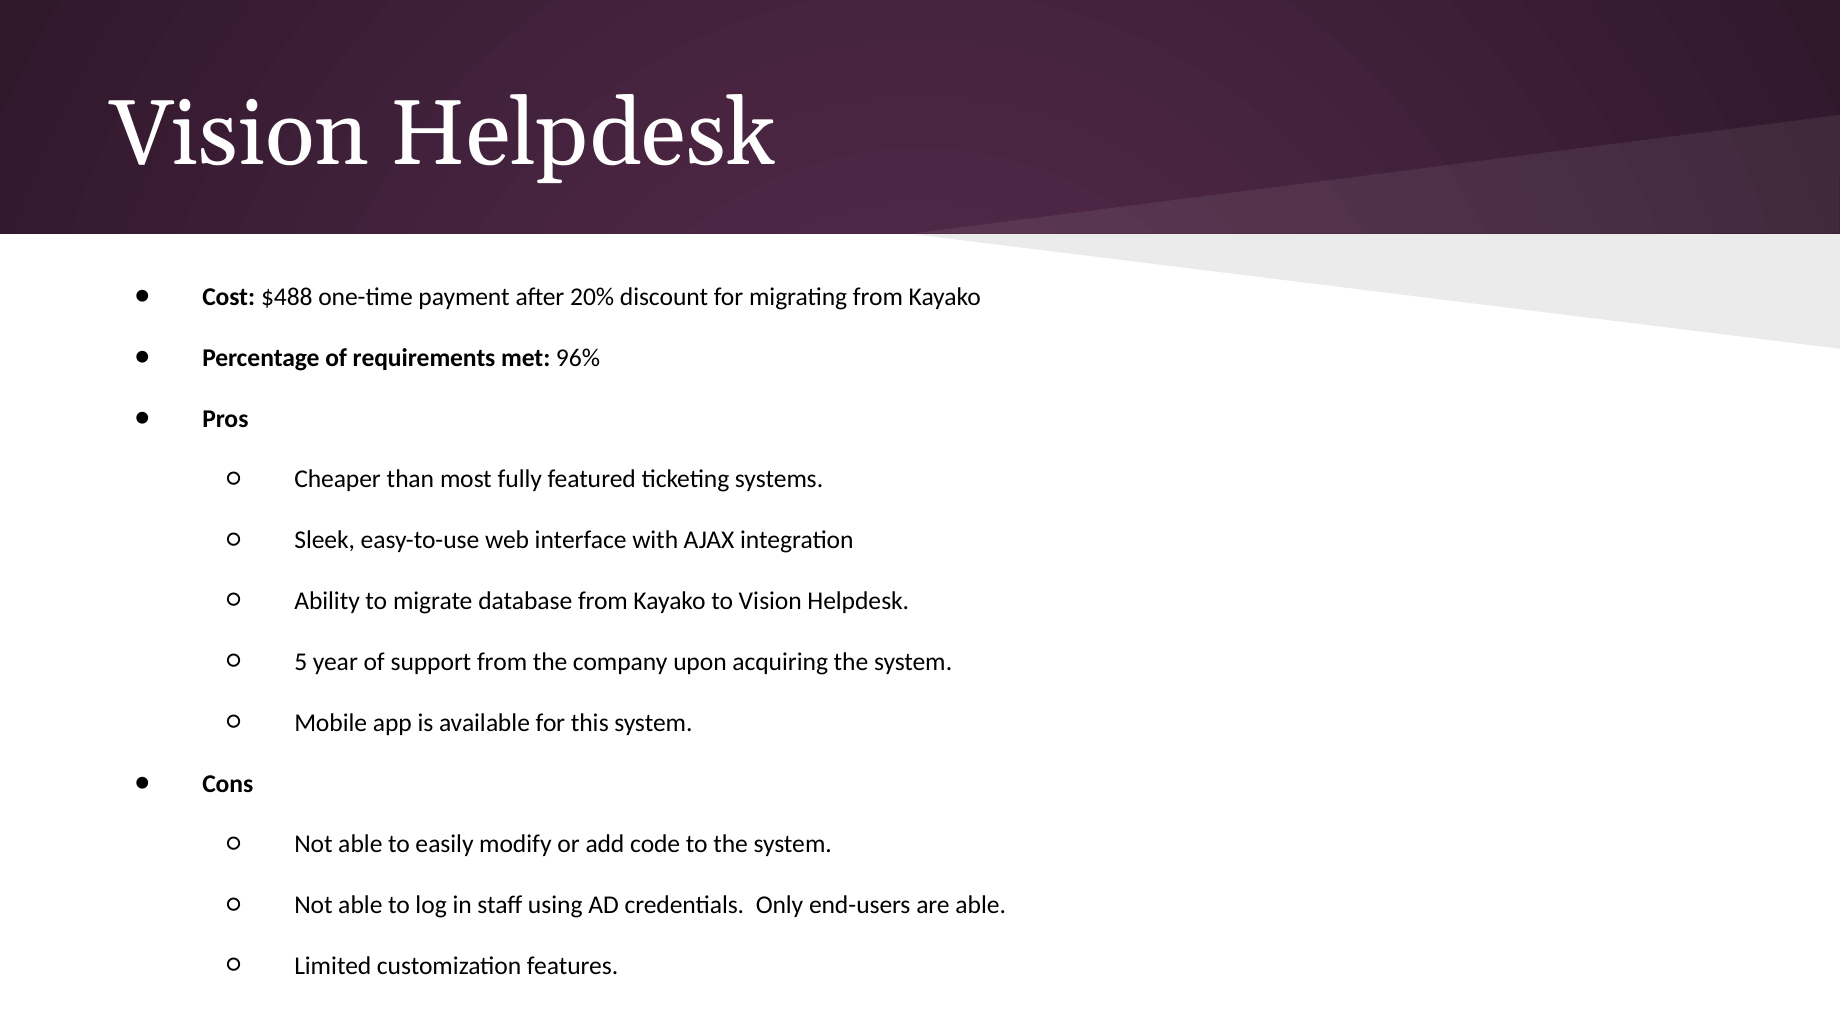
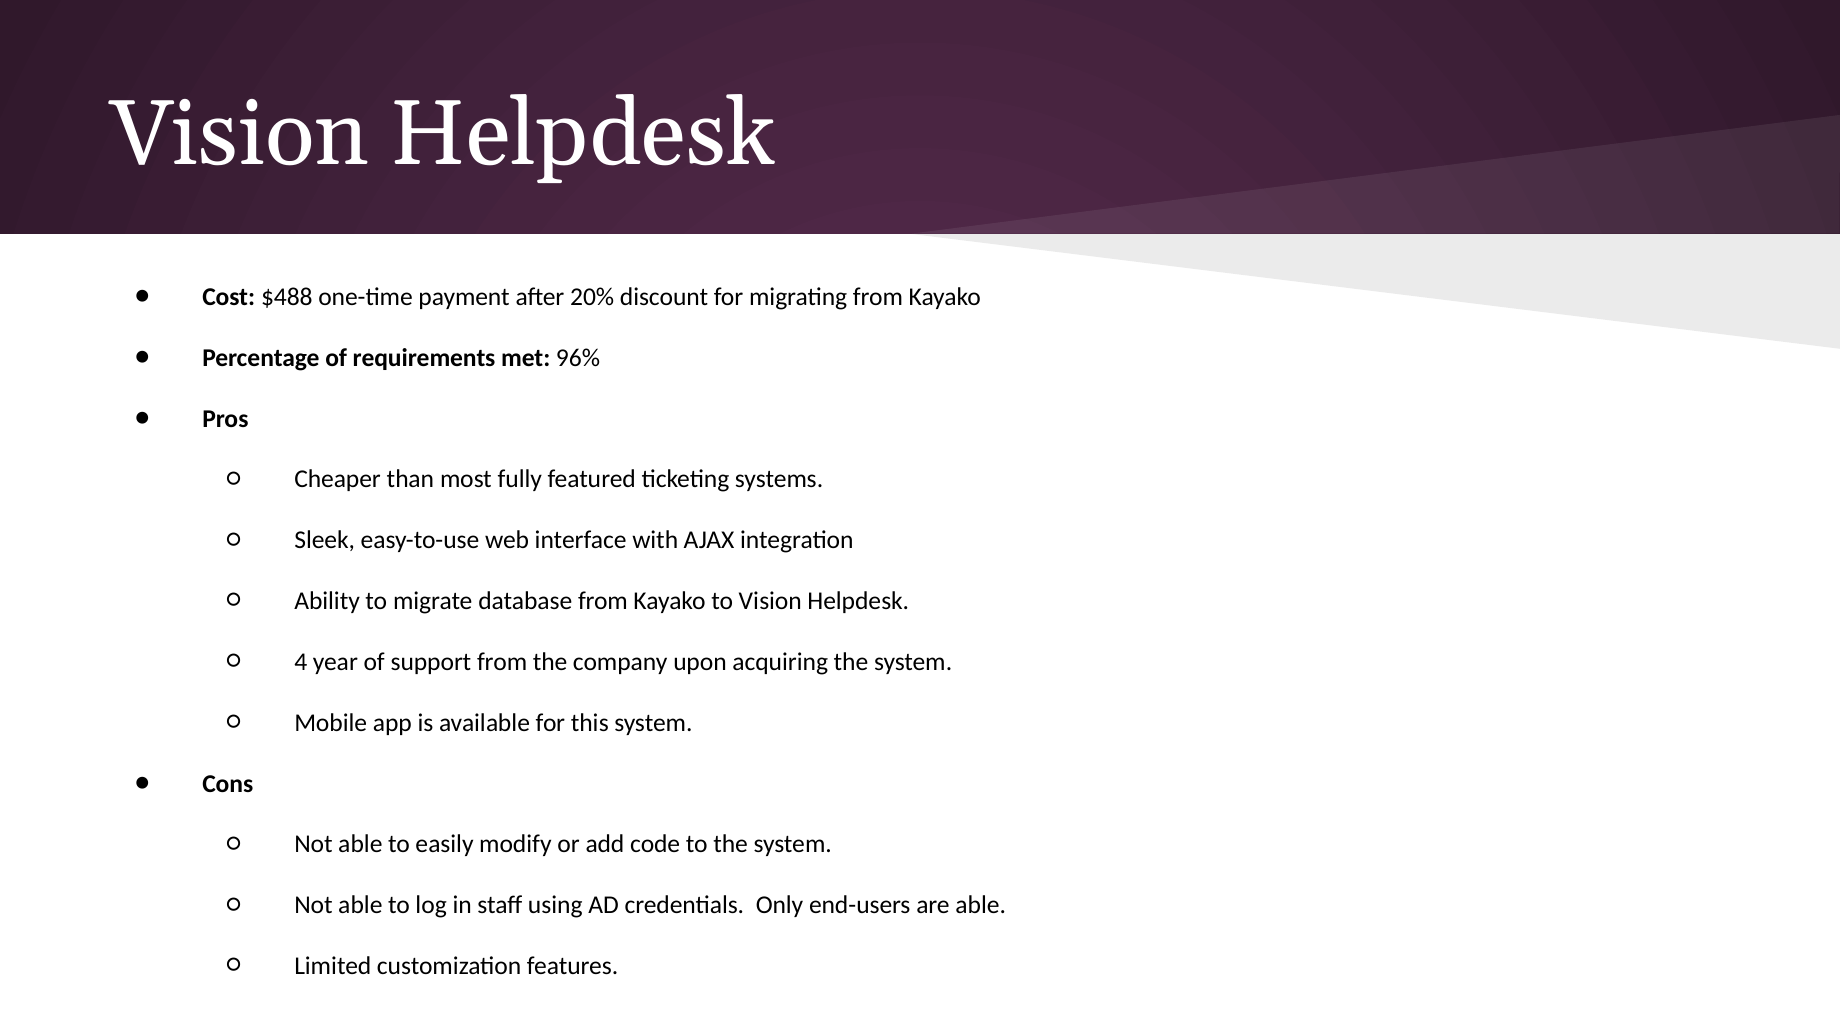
5: 5 -> 4
